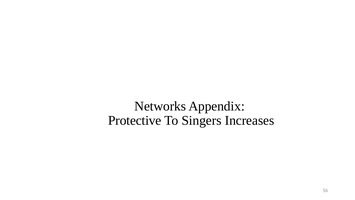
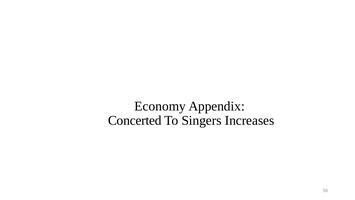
Networks: Networks -> Economy
Protective: Protective -> Concerted
